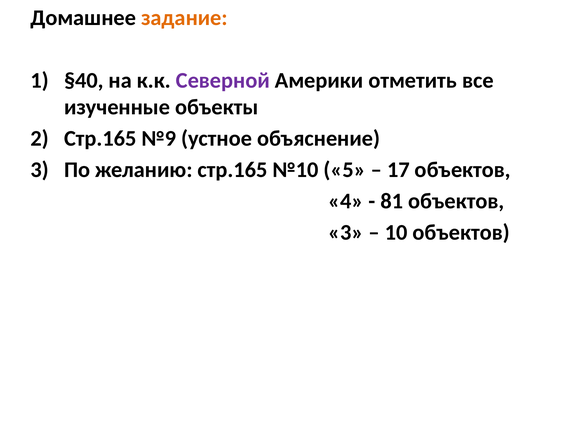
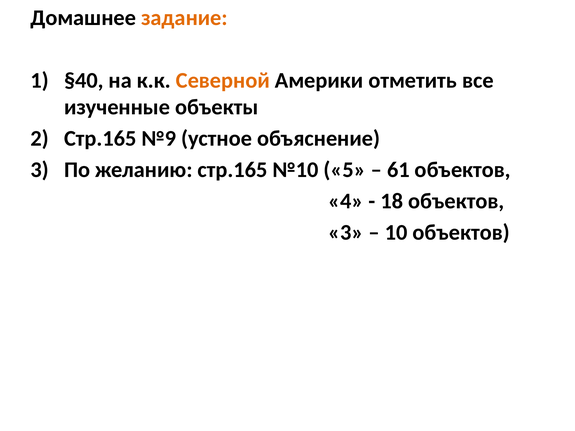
Северной colour: purple -> orange
17: 17 -> 61
81: 81 -> 18
